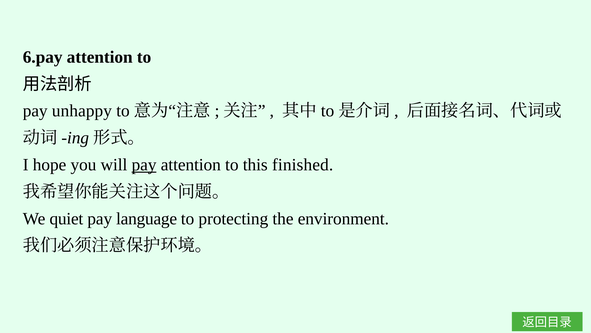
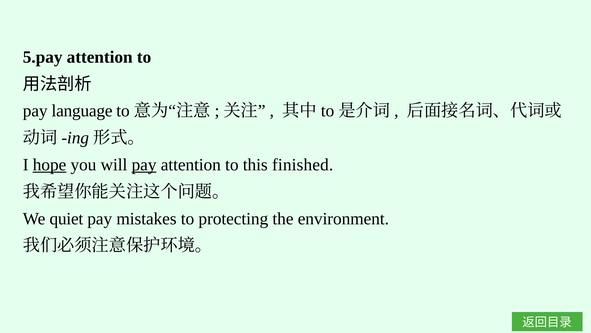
6.pay: 6.pay -> 5.pay
unhappy: unhappy -> language
hope underline: none -> present
language: language -> mistakes
